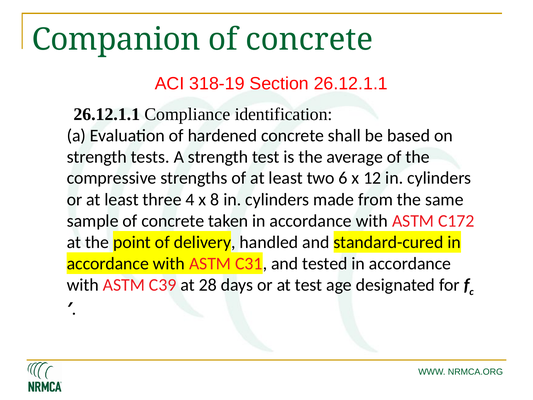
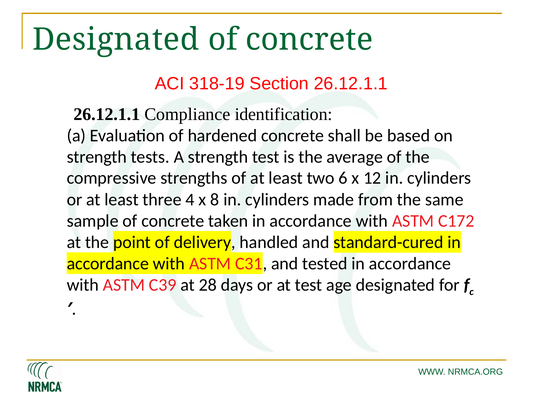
Companion at (116, 40): Companion -> Designated
